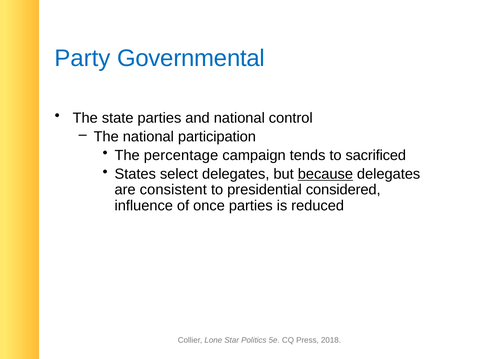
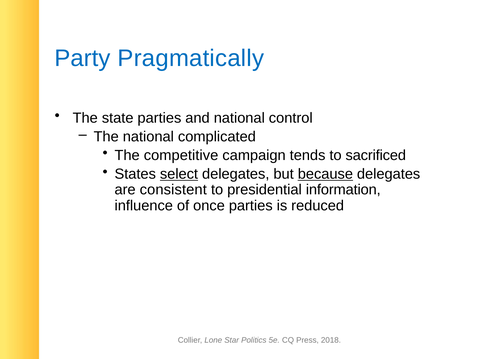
Governmental: Governmental -> Pragmatically
participation: participation -> complicated
percentage: percentage -> competitive
select underline: none -> present
considered: considered -> information
